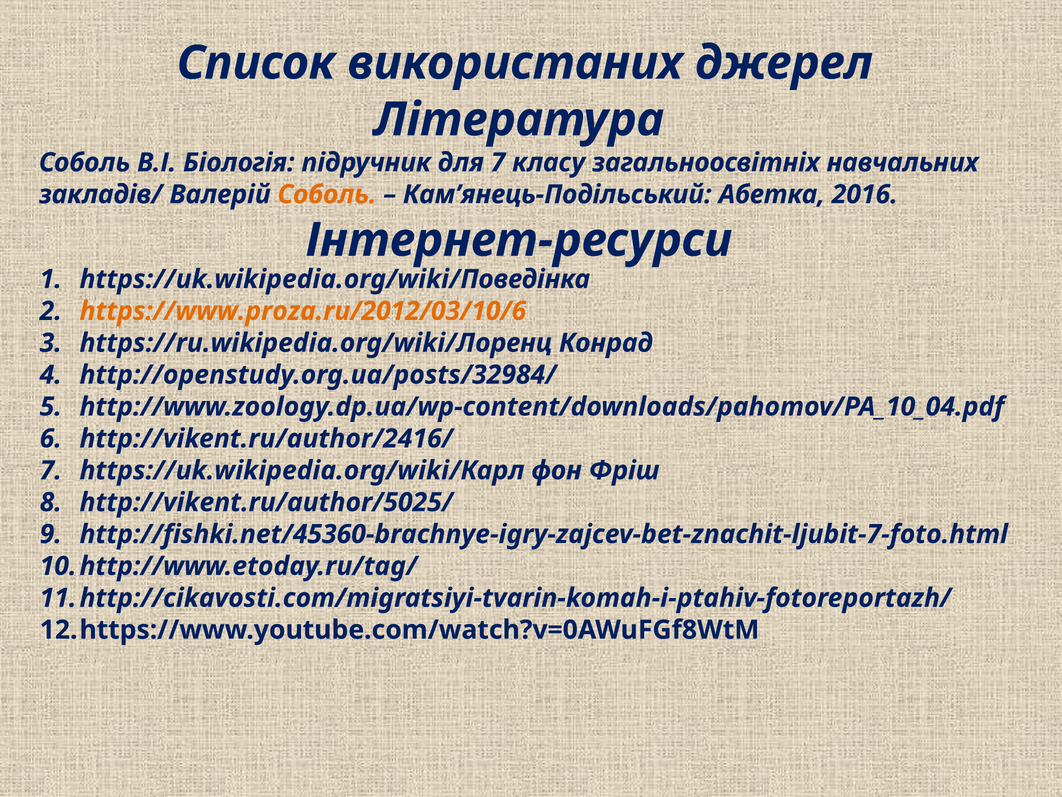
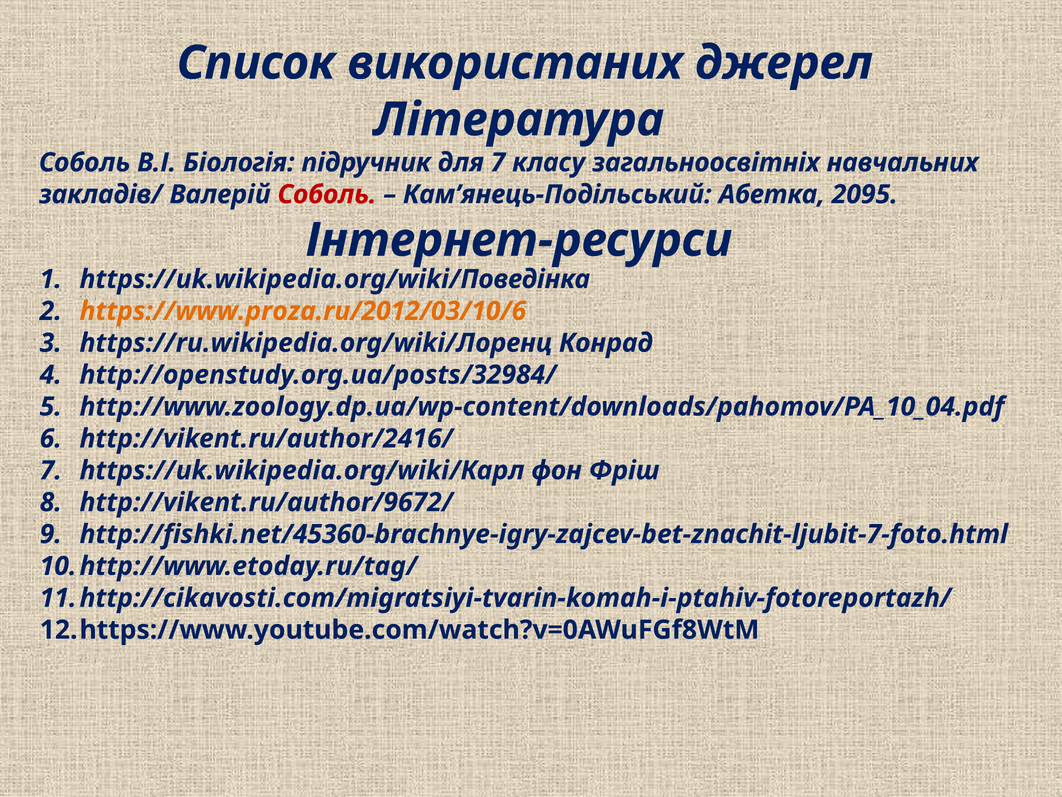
Соболь at (327, 194) colour: orange -> red
2016: 2016 -> 2095
http://vikent.ru/author/5025/: http://vikent.ru/author/5025/ -> http://vikent.ru/author/9672/
